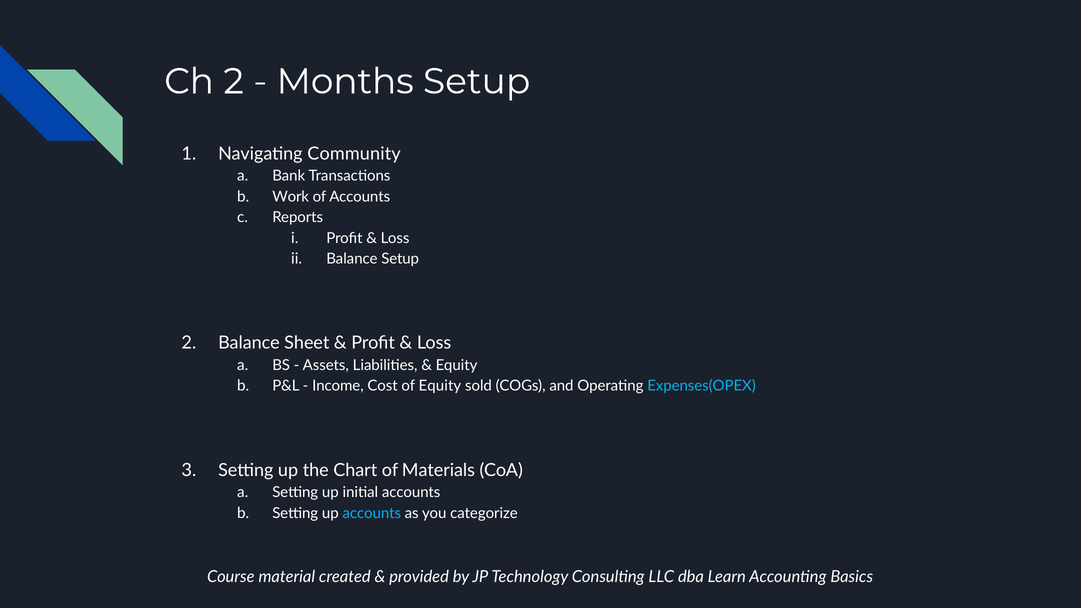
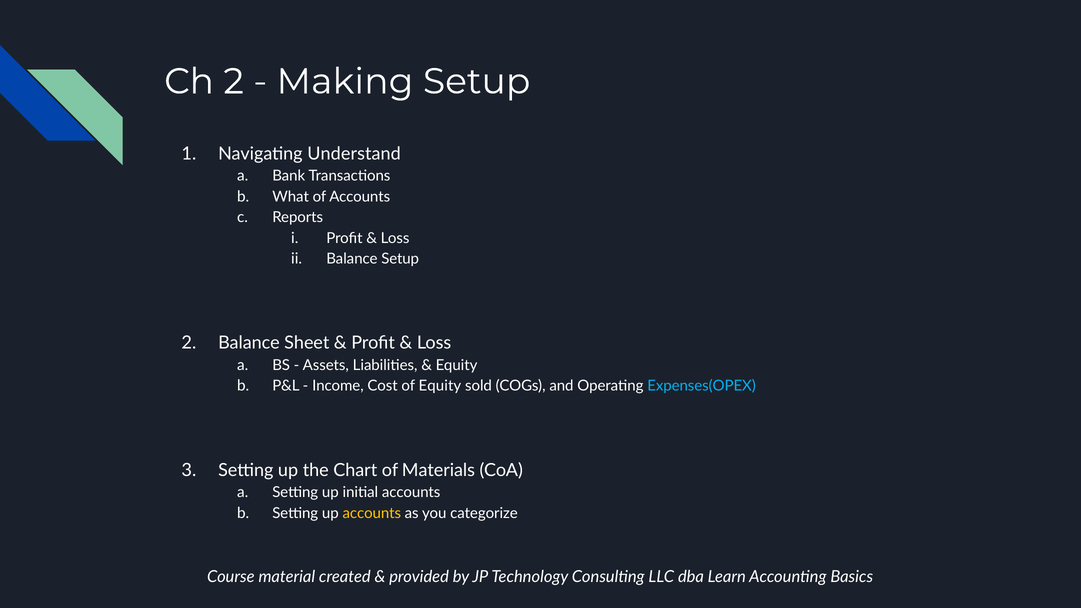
Months: Months -> Making
Community: Community -> Understand
Work: Work -> What
accounts at (372, 513) colour: light blue -> yellow
